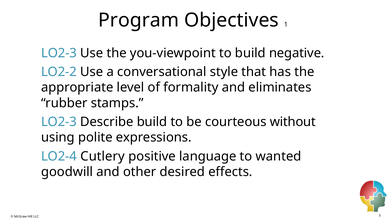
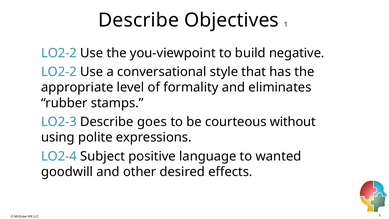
Program at (139, 20): Program -> Describe
LO2-3 at (59, 53): LO2-3 -> LO2-2
Describe build: build -> goes
Cutlery: Cutlery -> Subject
